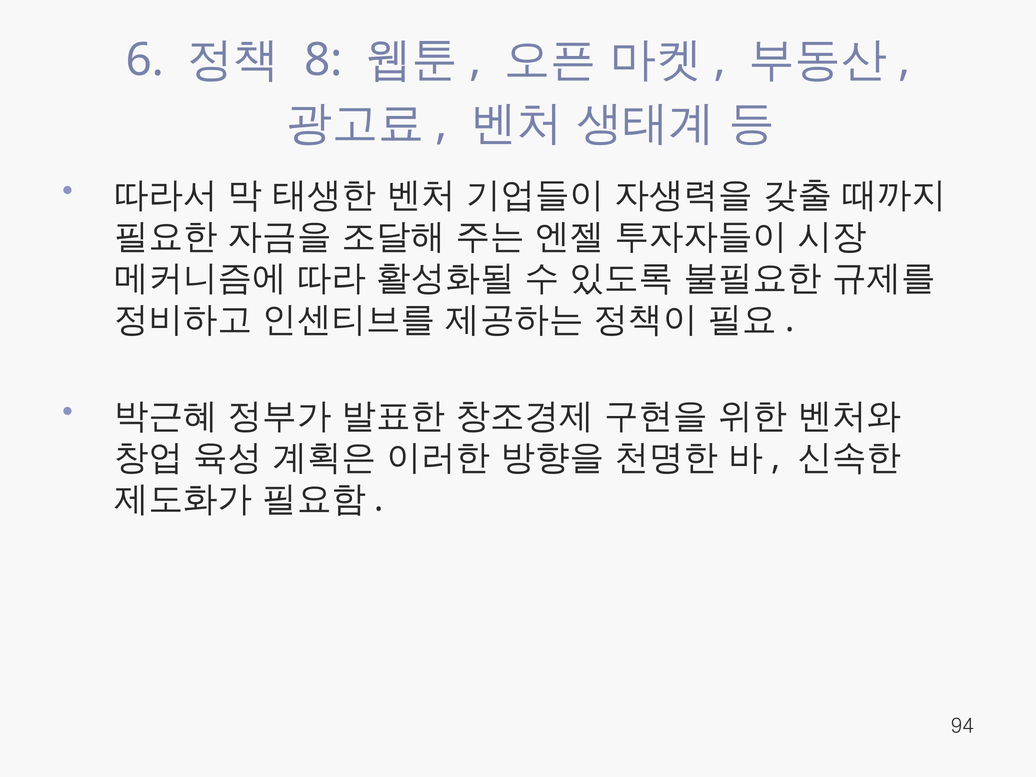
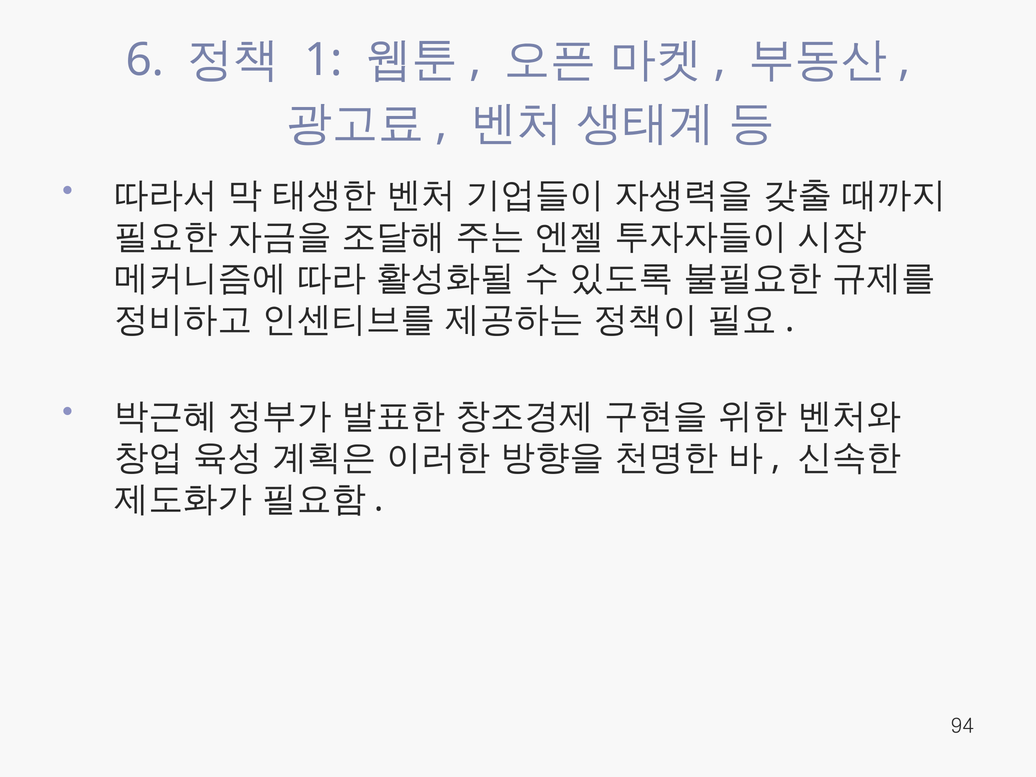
8: 8 -> 1
